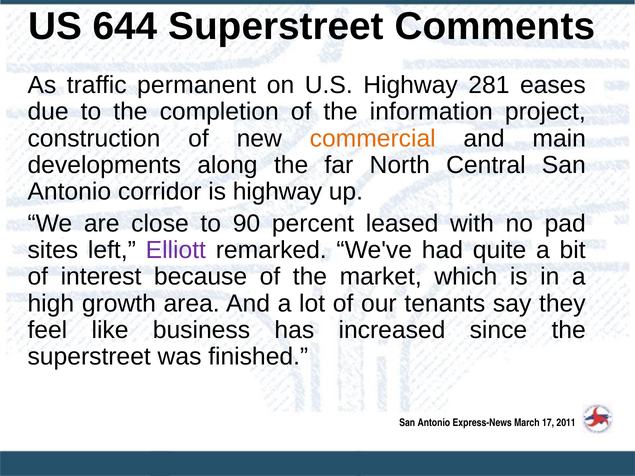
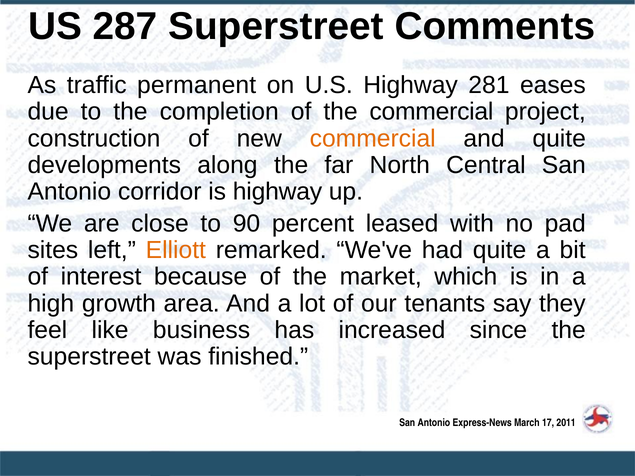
644: 644 -> 287
the information: information -> commercial
and main: main -> quite
Elliott colour: purple -> orange
